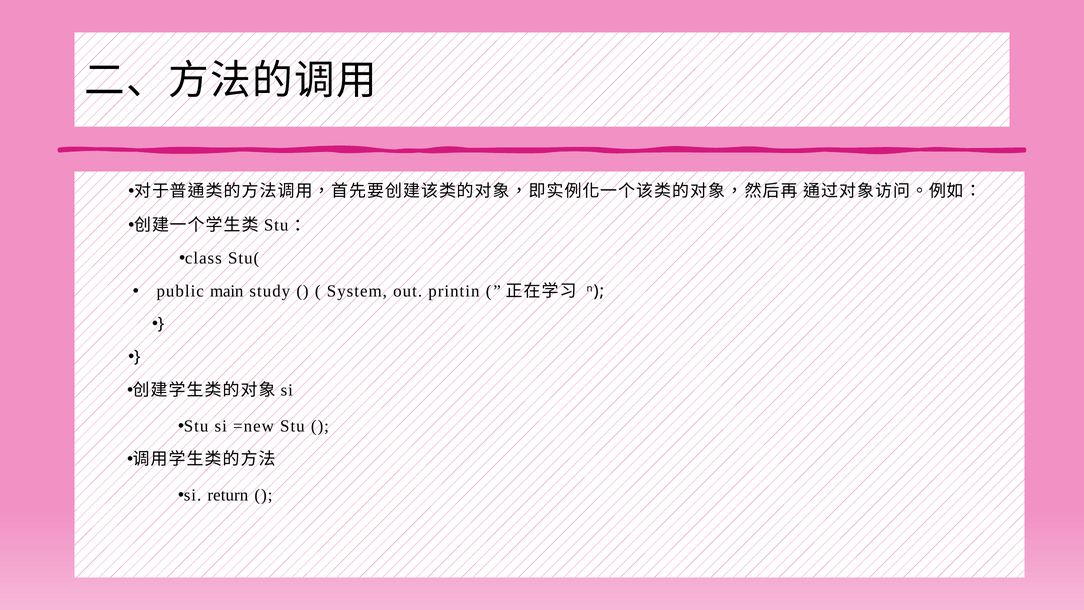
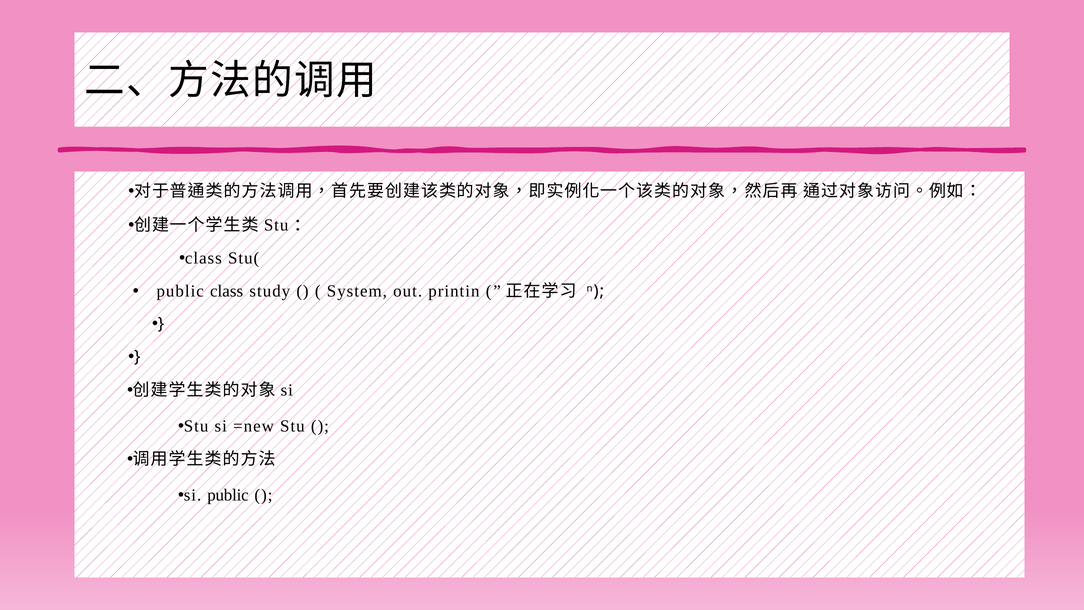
public main: main -> class
si return: return -> public
